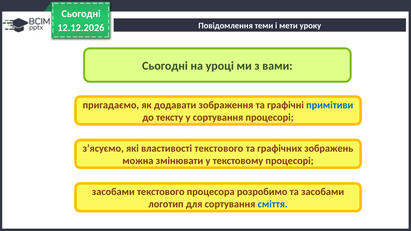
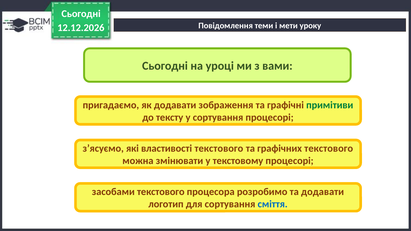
примітиви colour: blue -> green
графічних зображень: зображень -> текстового
та засобами: засобами -> додавати
